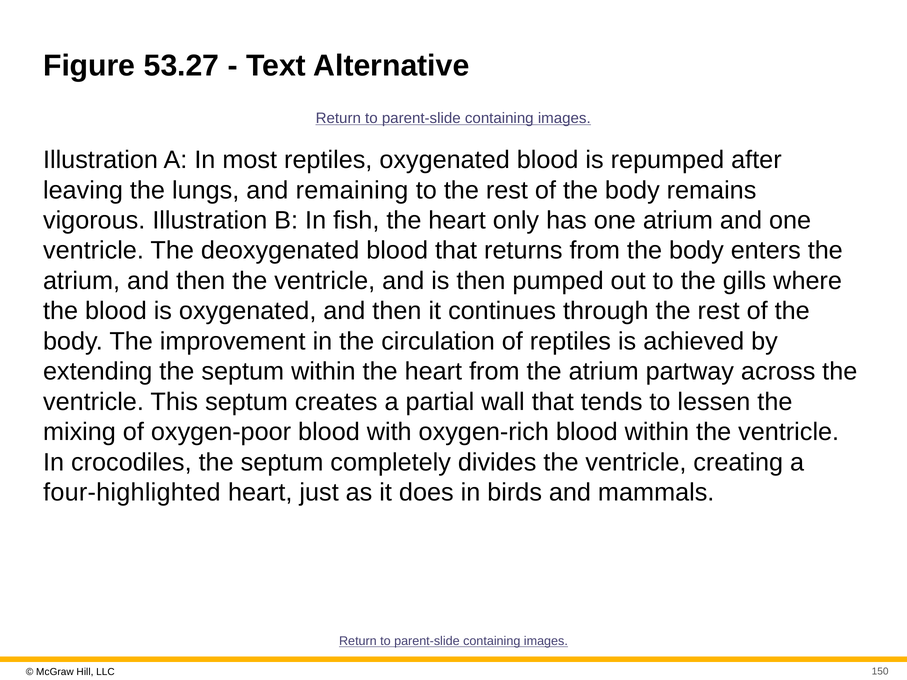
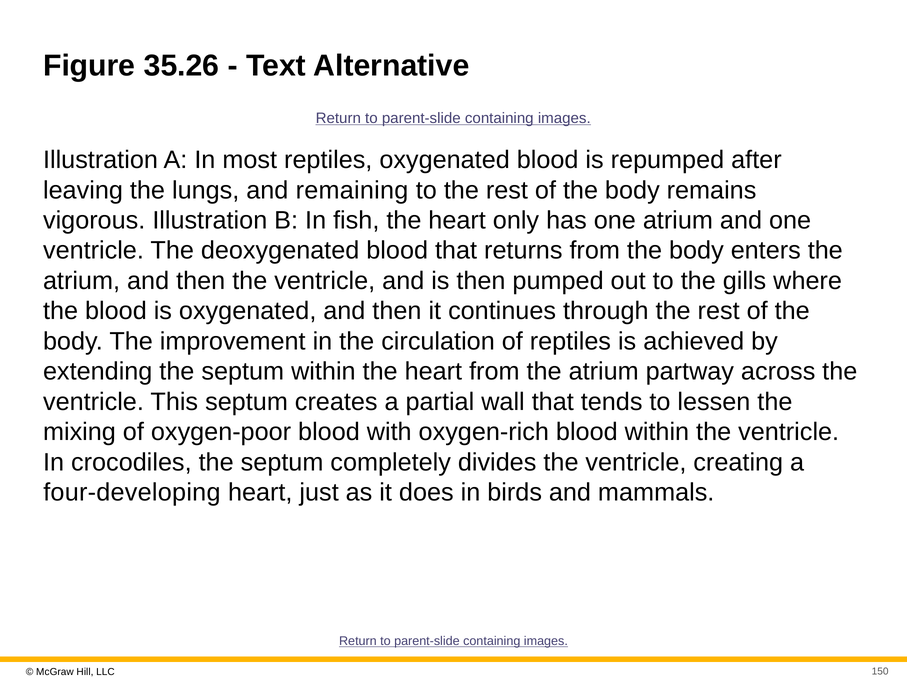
53.27: 53.27 -> 35.26
four-highlighted: four-highlighted -> four-developing
